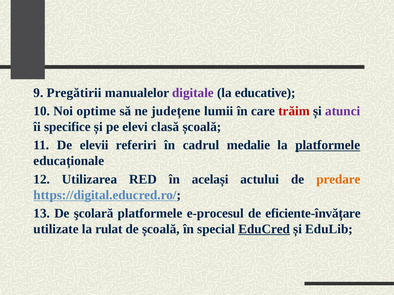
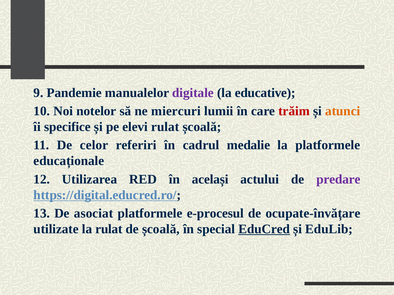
Pregătirii: Pregătirii -> Pandemie
optime: optime -> notelor
județene: județene -> miercuri
atunci colour: purple -> orange
elevi clasă: clasă -> rulat
elevii: elevii -> celor
platformele at (328, 145) underline: present -> none
predare colour: orange -> purple
şcolară: şcolară -> asociat
eficiente-învățare: eficiente-învățare -> ocupate-învățare
